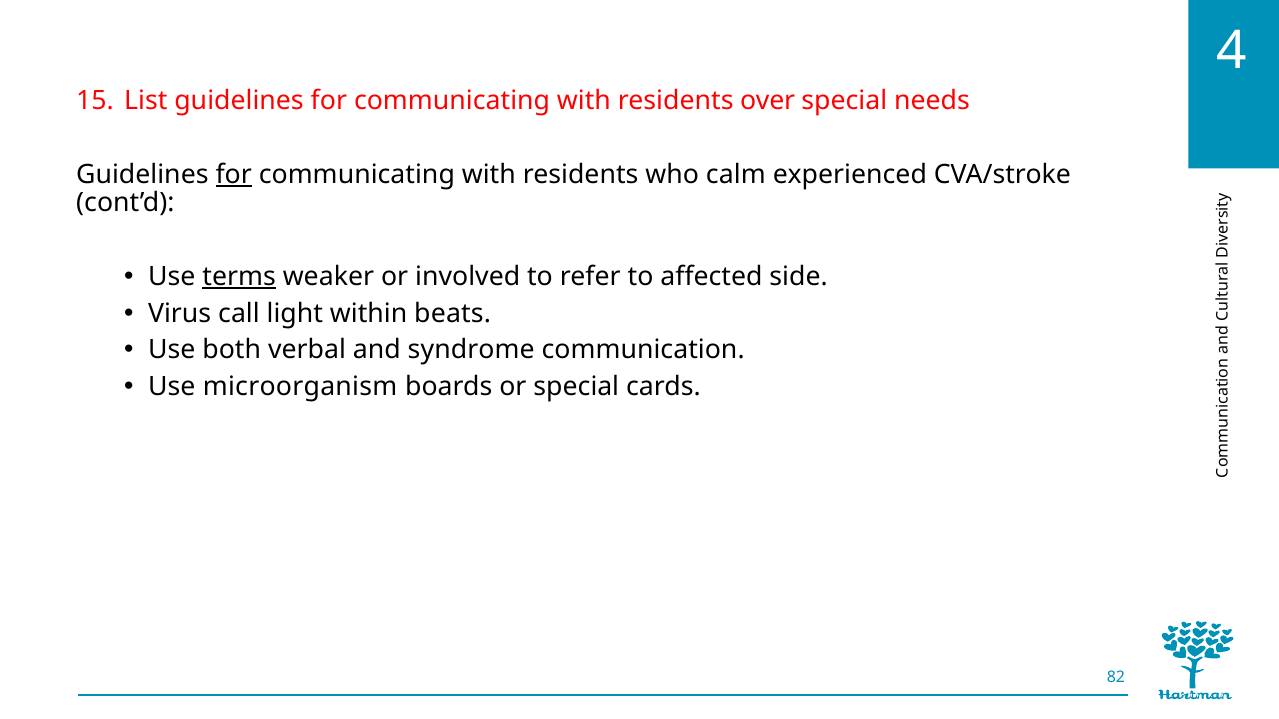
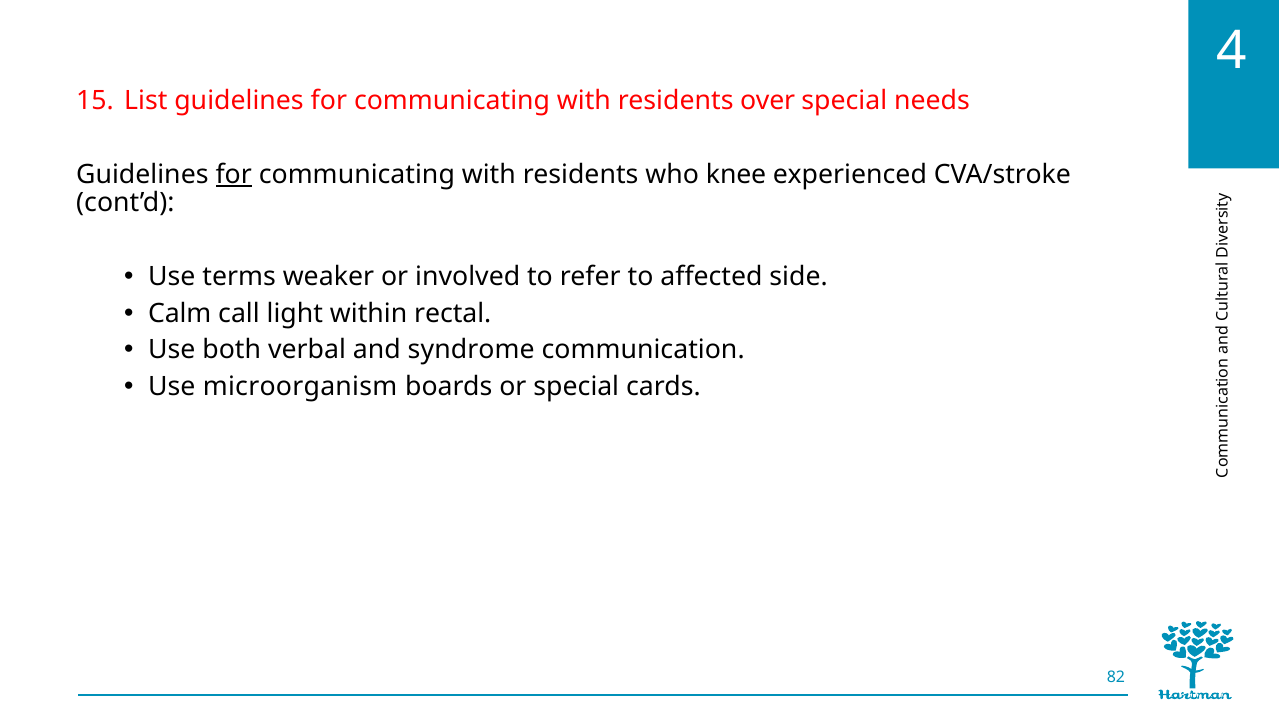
calm: calm -> knee
terms underline: present -> none
Virus: Virus -> Calm
beats: beats -> rectal
